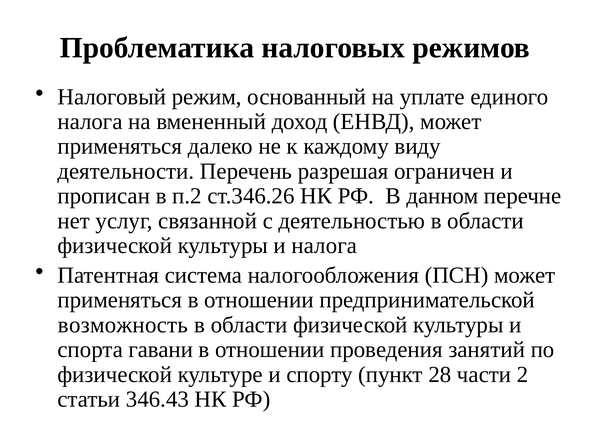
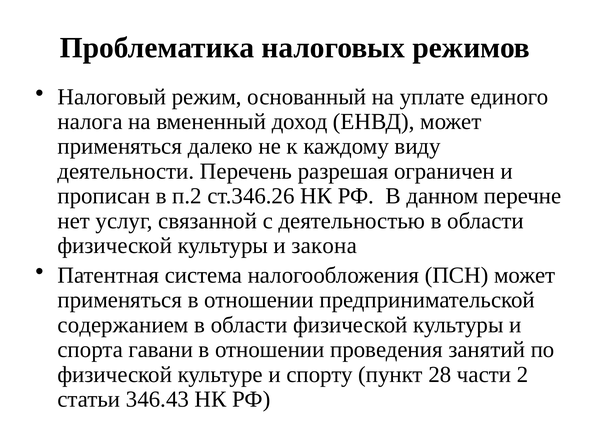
и налога: налога -> закона
возможность: возможность -> содержанием
